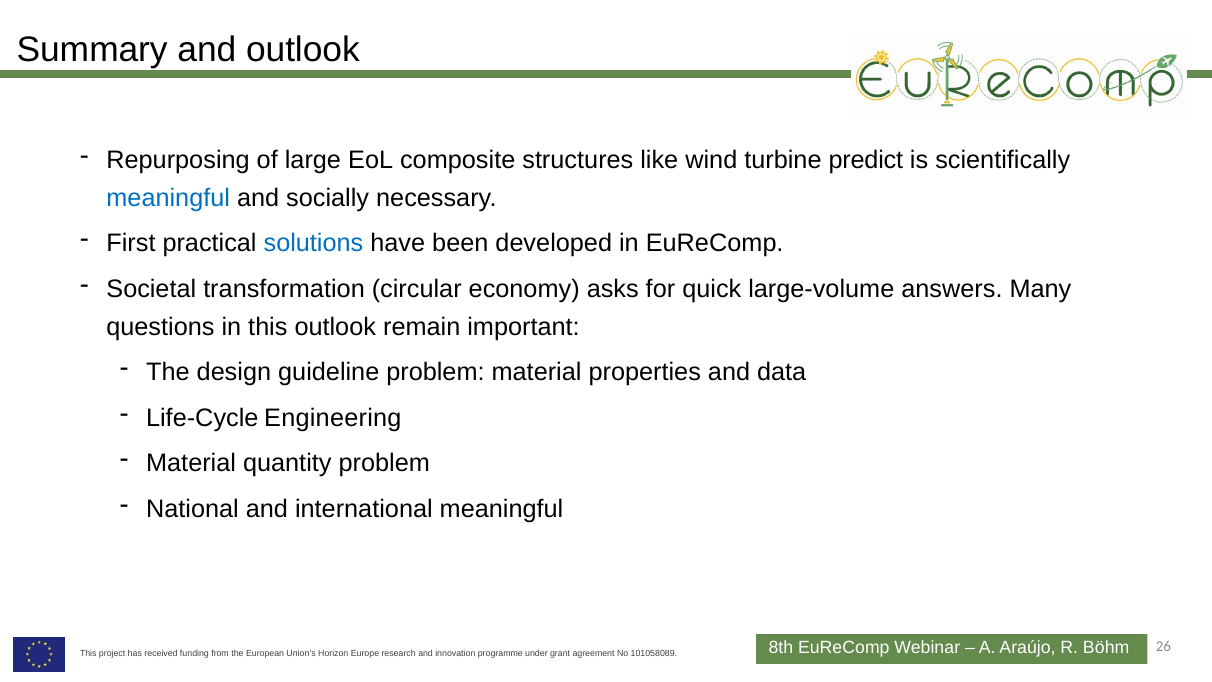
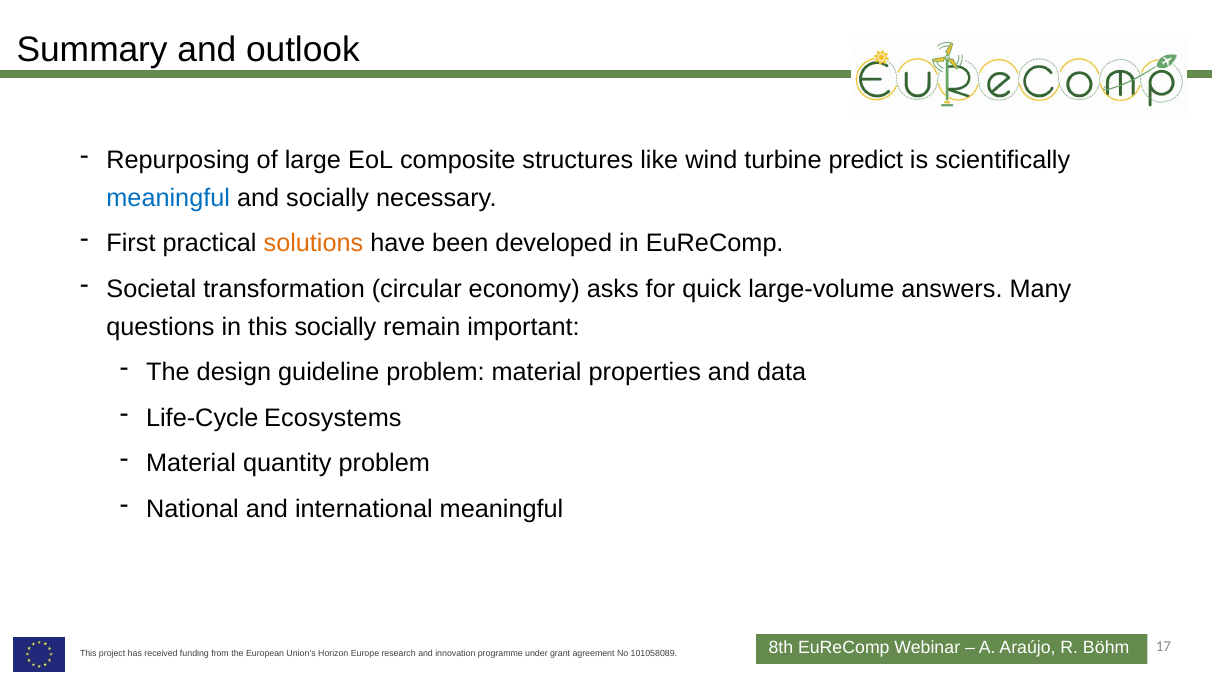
solutions colour: blue -> orange
this outlook: outlook -> socially
Engineering: Engineering -> Ecosystems
26: 26 -> 17
